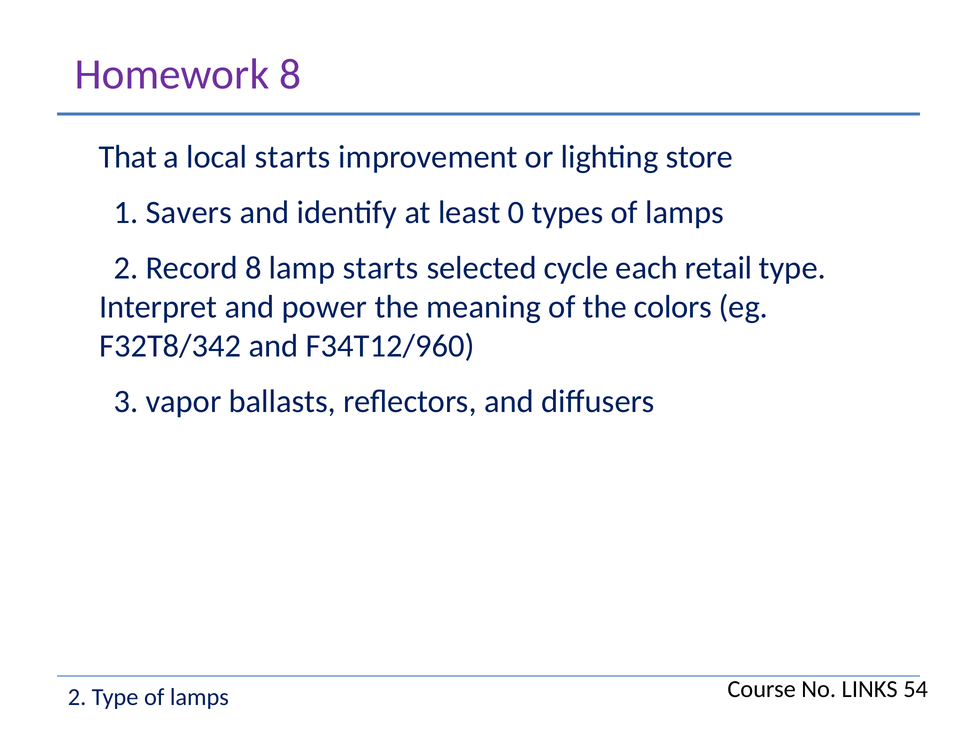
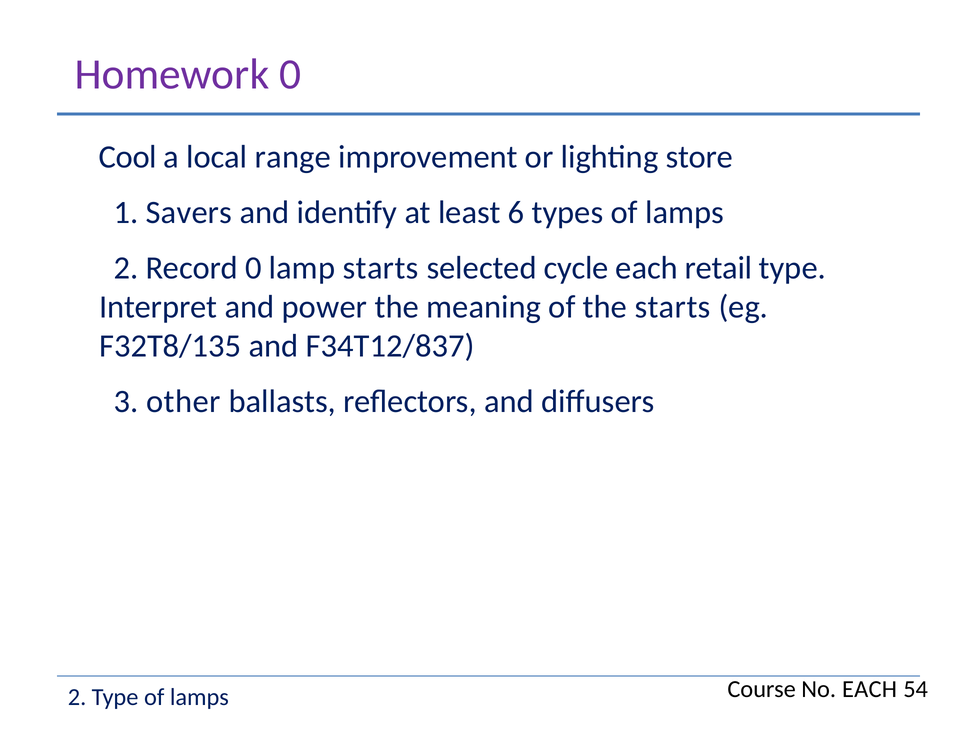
Homework 8: 8 -> 0
That: That -> Cool
local starts: starts -> range
0: 0 -> 6
Record 8: 8 -> 0
the colors: colors -> starts
F32T8/342: F32T8/342 -> F32T8/135
F34T12/960: F34T12/960 -> F34T12/837
vapor: vapor -> other
No LINKS: LINKS -> EACH
